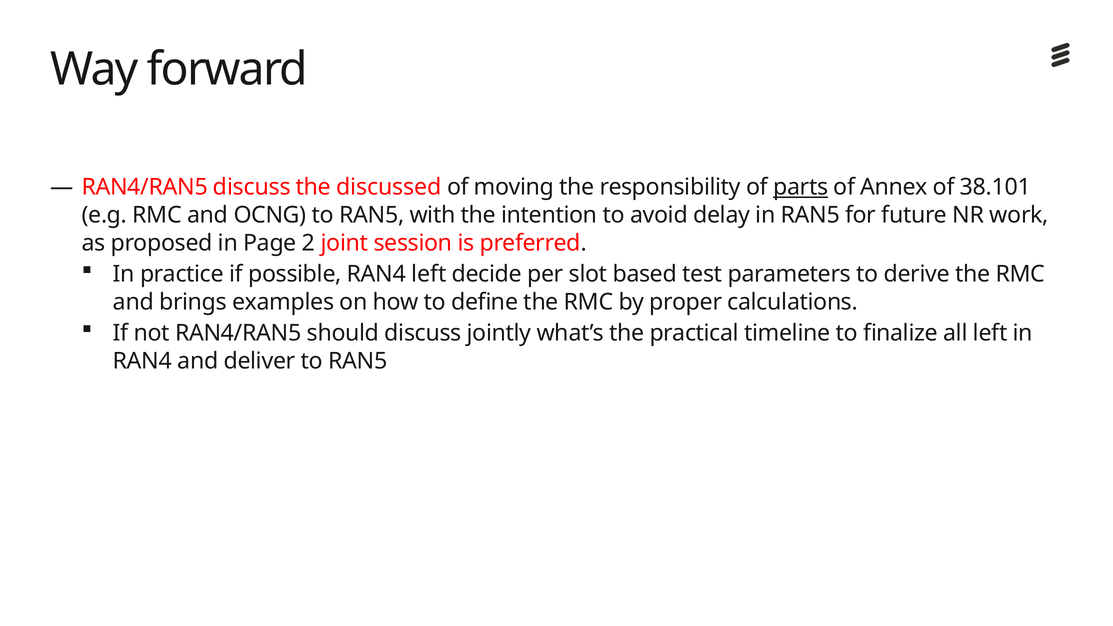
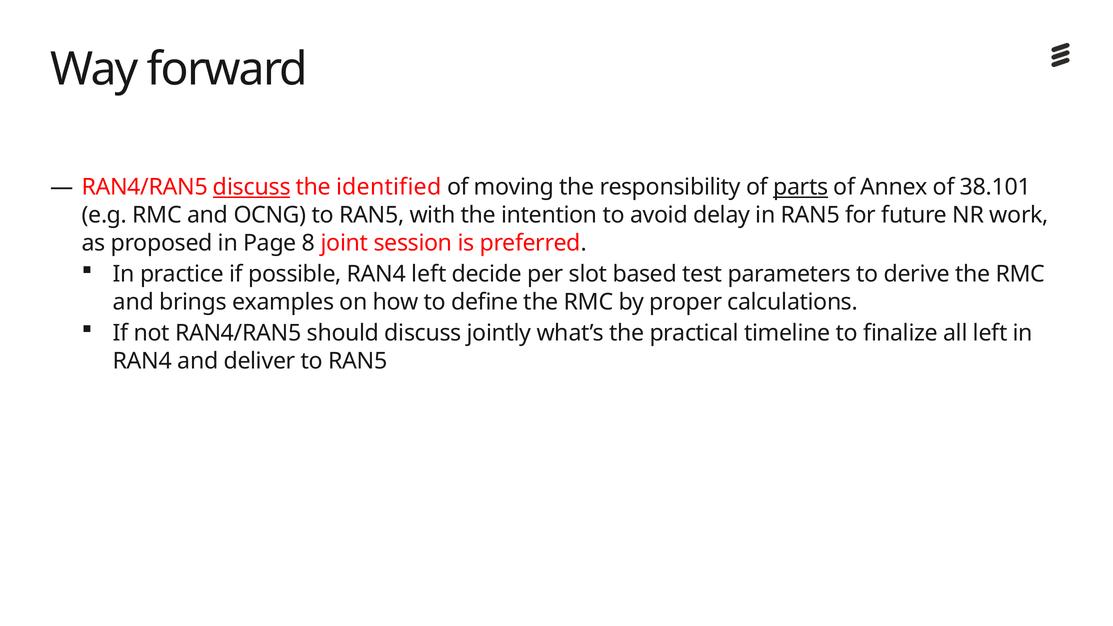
discuss at (252, 187) underline: none -> present
discussed: discussed -> identified
2: 2 -> 8
